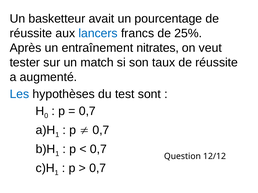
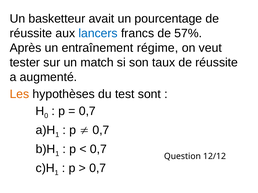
25%: 25% -> 57%
nitrates: nitrates -> régime
Les colour: blue -> orange
